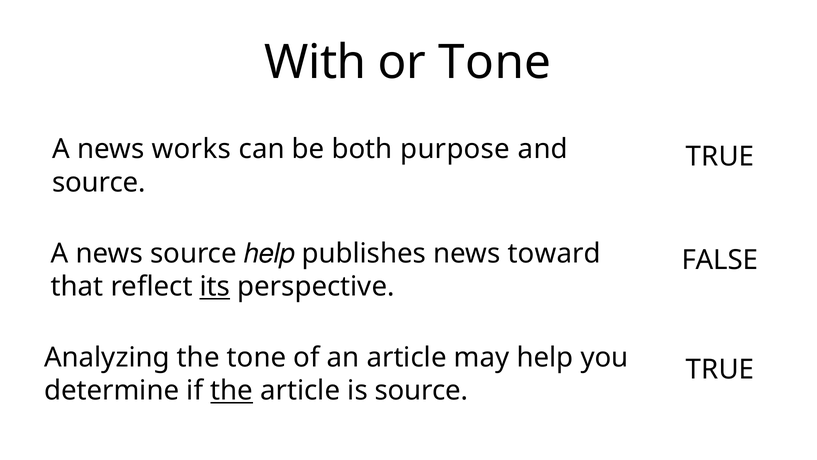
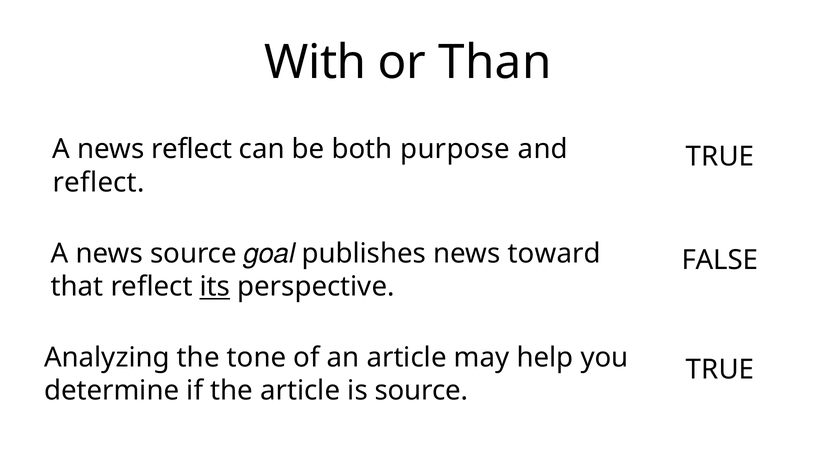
or Tone: Tone -> Than
news works: works -> reflect
source at (99, 182): source -> reflect
source help: help -> goal
the at (232, 390) underline: present -> none
